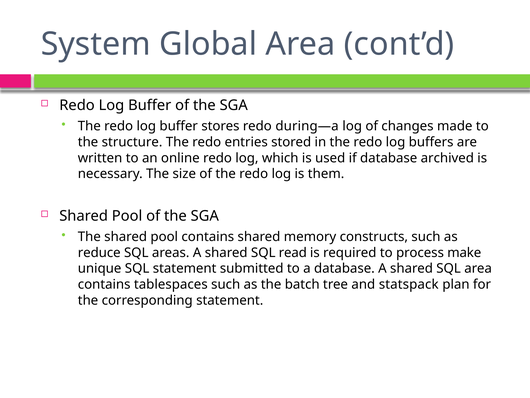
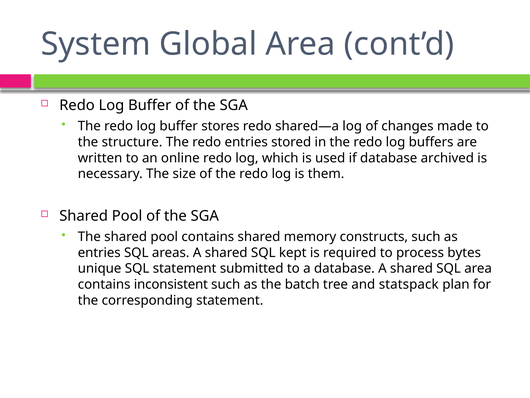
during—a: during—a -> shared—a
reduce at (99, 252): reduce -> entries
read: read -> kept
make: make -> bytes
tablespaces: tablespaces -> inconsistent
